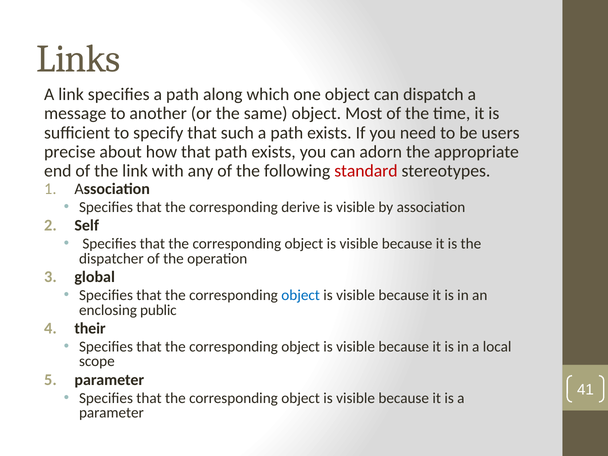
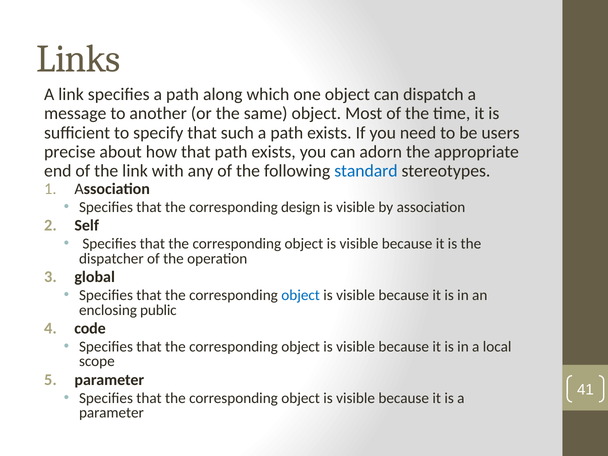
standard colour: red -> blue
derive: derive -> design
their: their -> code
